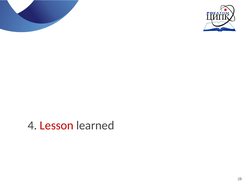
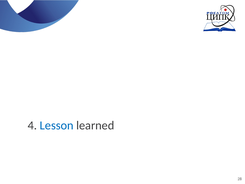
Lesson colour: red -> blue
